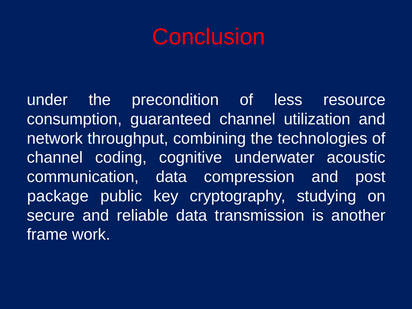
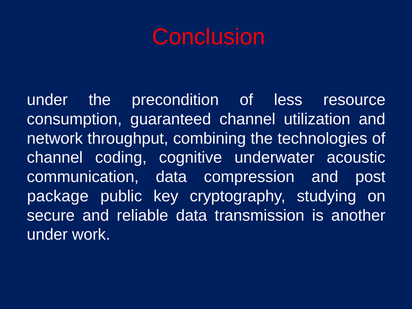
frame at (47, 235): frame -> under
